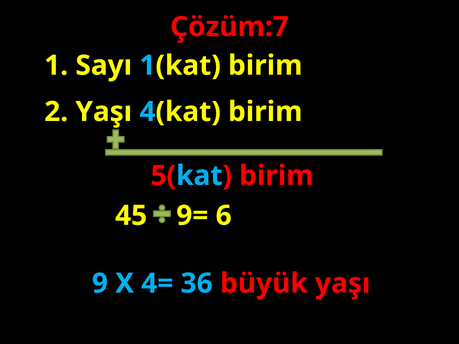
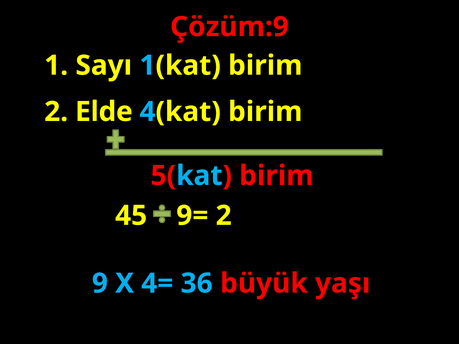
Çözüm:7: Çözüm:7 -> Çözüm:9
2 Yaşı: Yaşı -> Elde
9= 6: 6 -> 2
